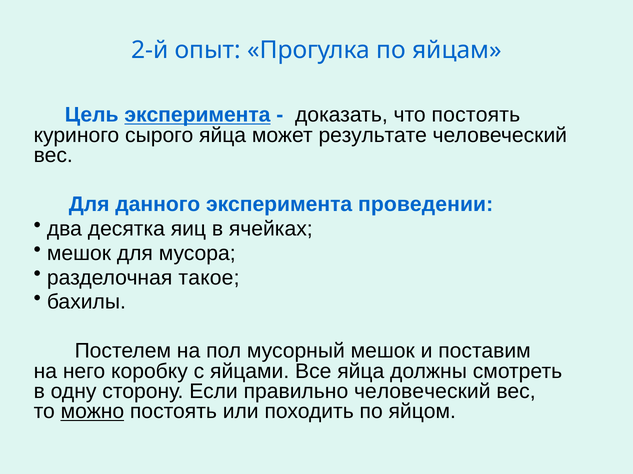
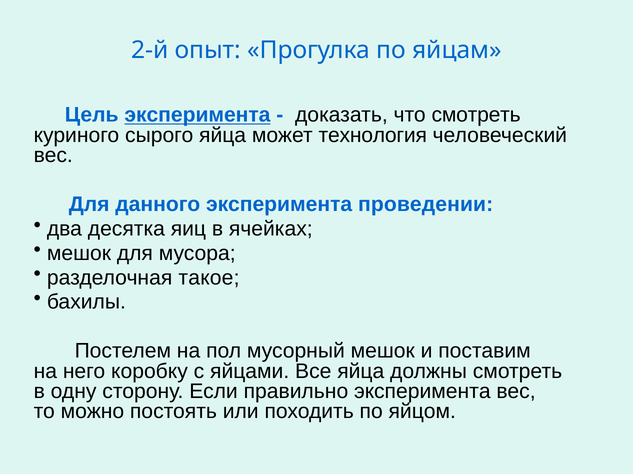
что постоять: постоять -> смотреть
результате: результате -> технология
правильно человеческий: человеческий -> эксперимента
можно underline: present -> none
